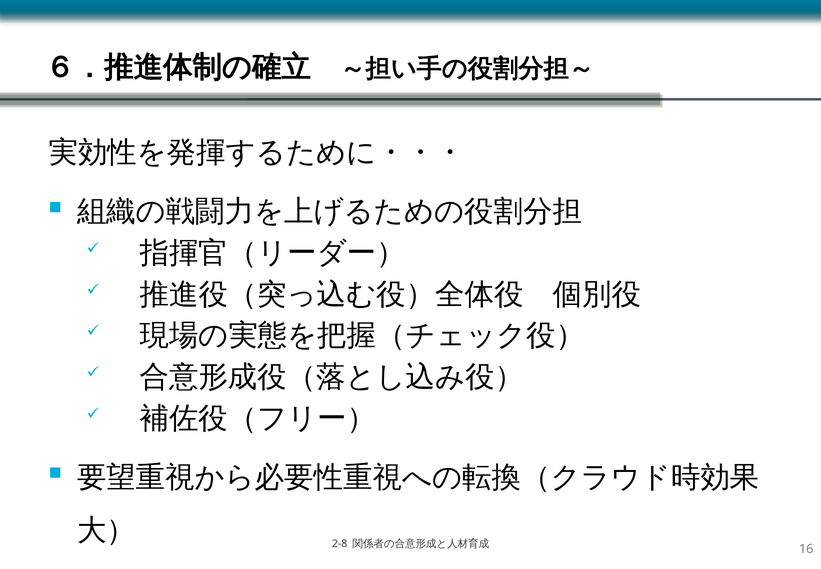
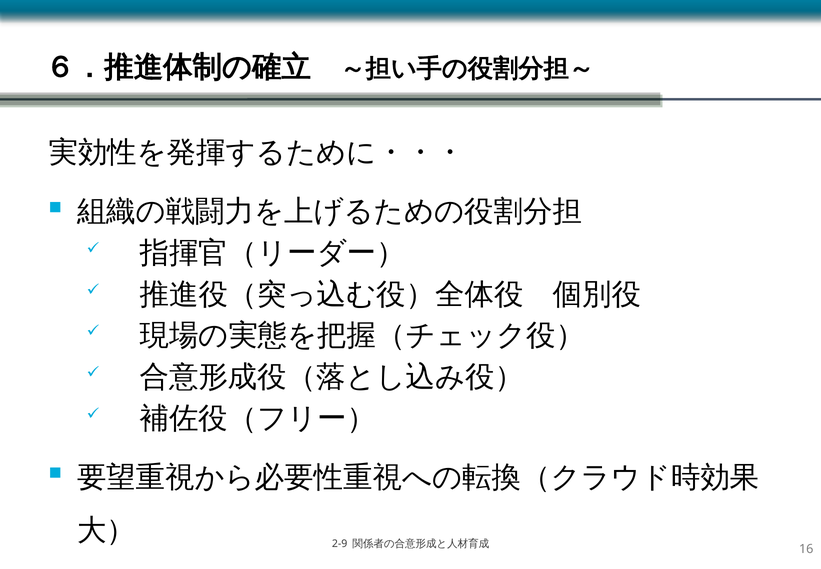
2-8: 2-8 -> 2-9
